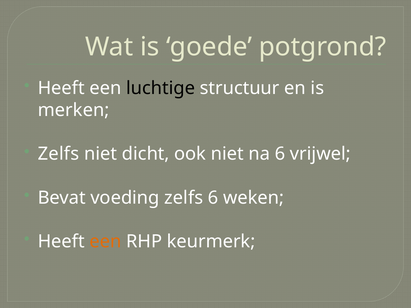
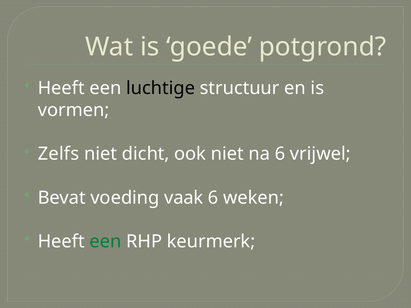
merken: merken -> vormen
voeding zelfs: zelfs -> vaak
een at (105, 242) colour: orange -> green
